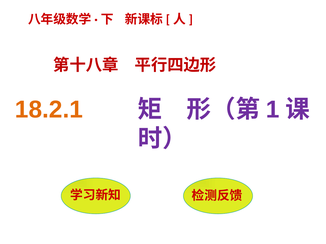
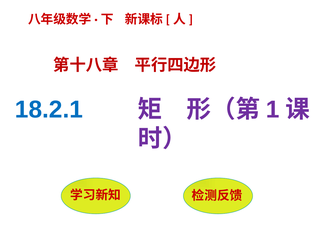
18.2.1 colour: orange -> blue
